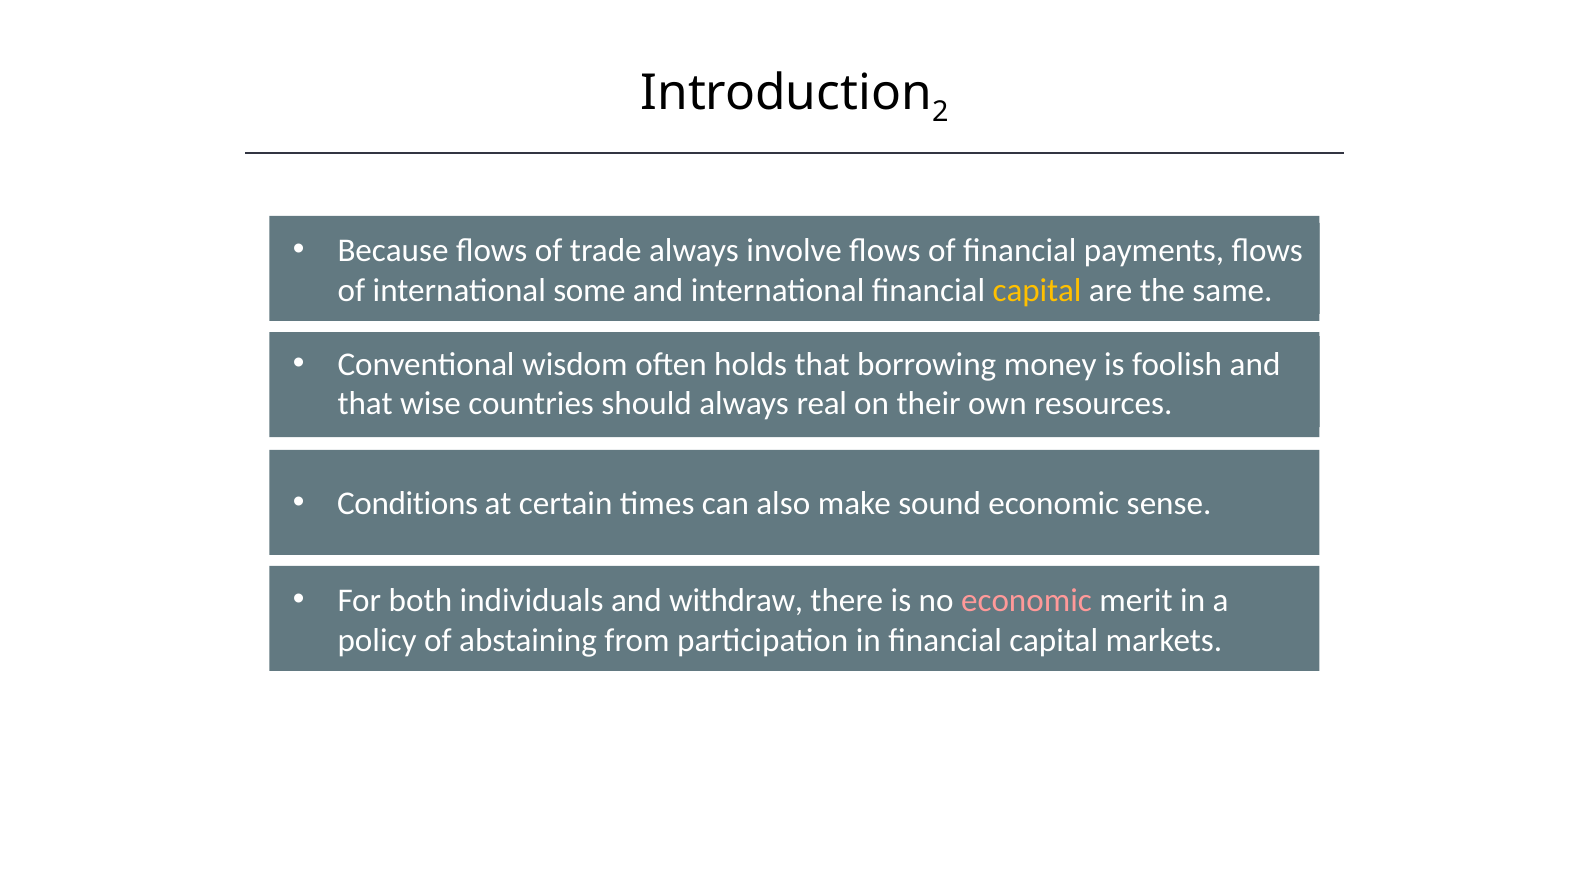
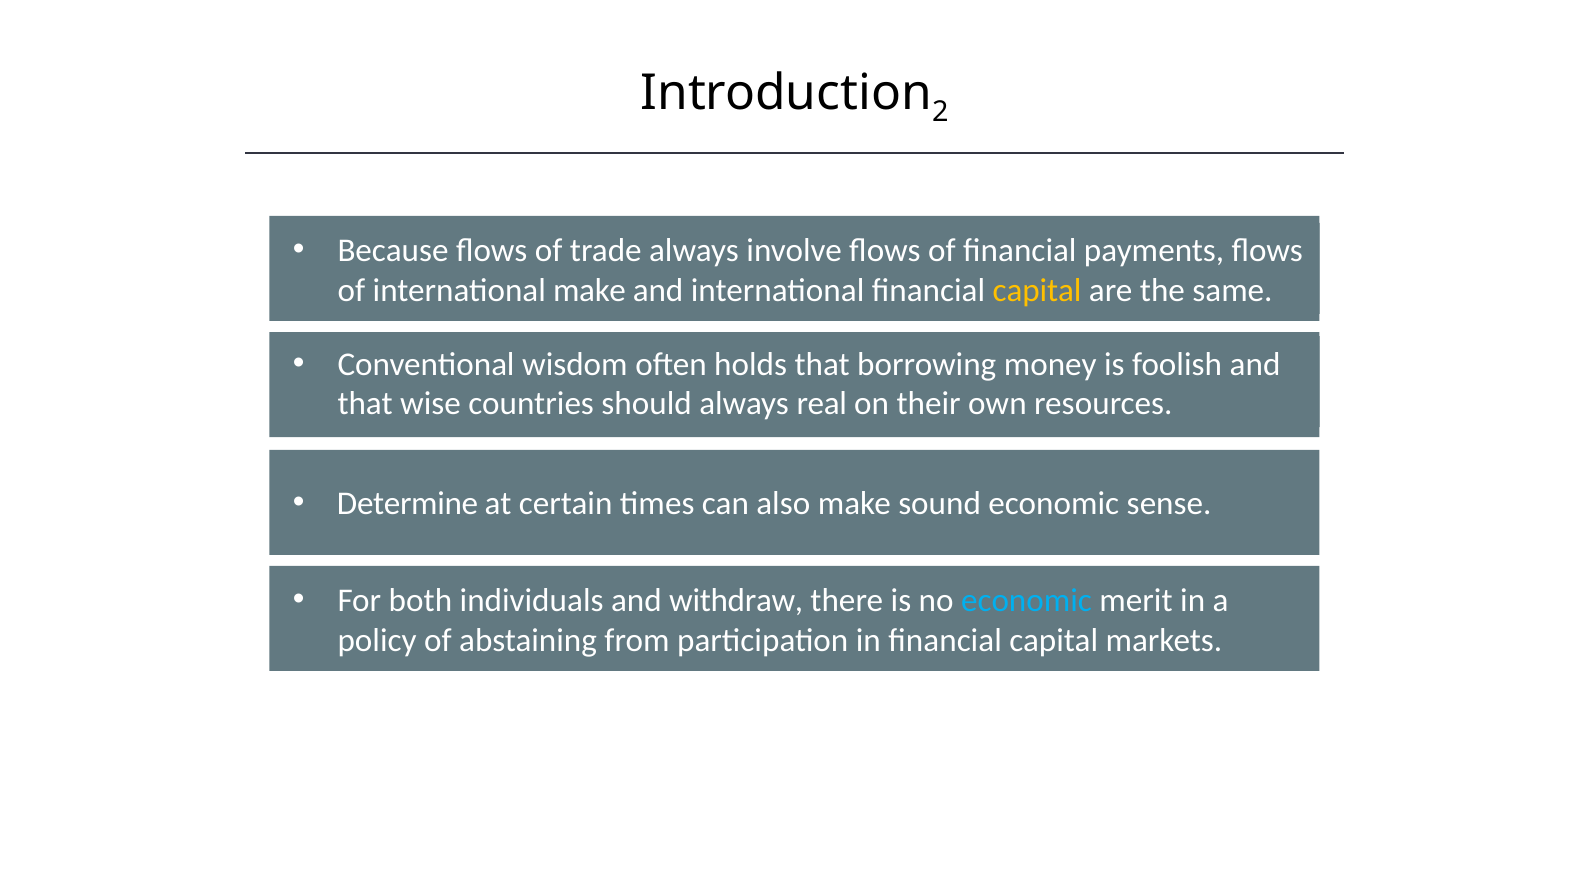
international some: some -> make
Conditions: Conditions -> Determine
economic at (1026, 601) colour: pink -> light blue
